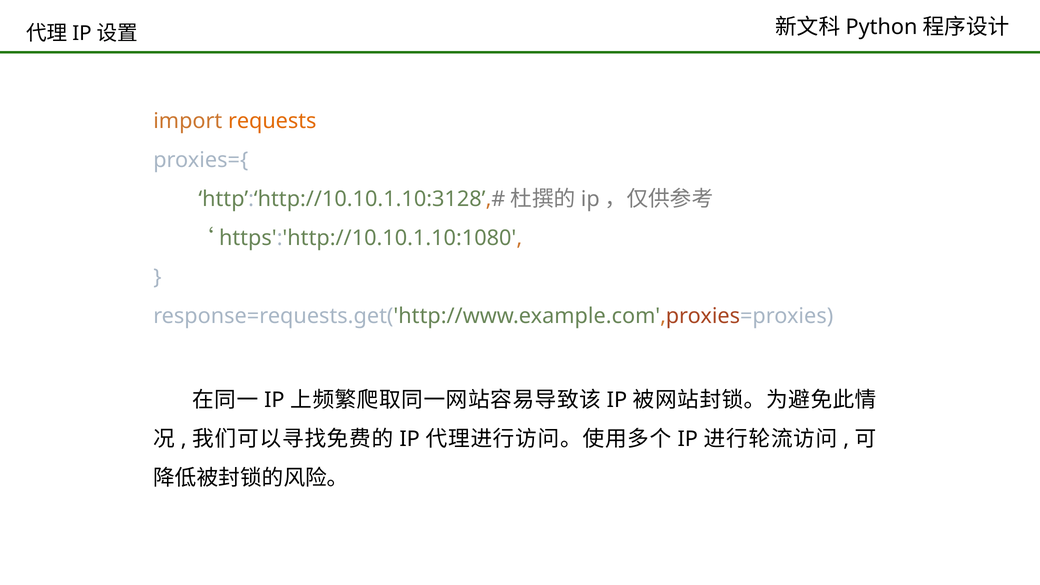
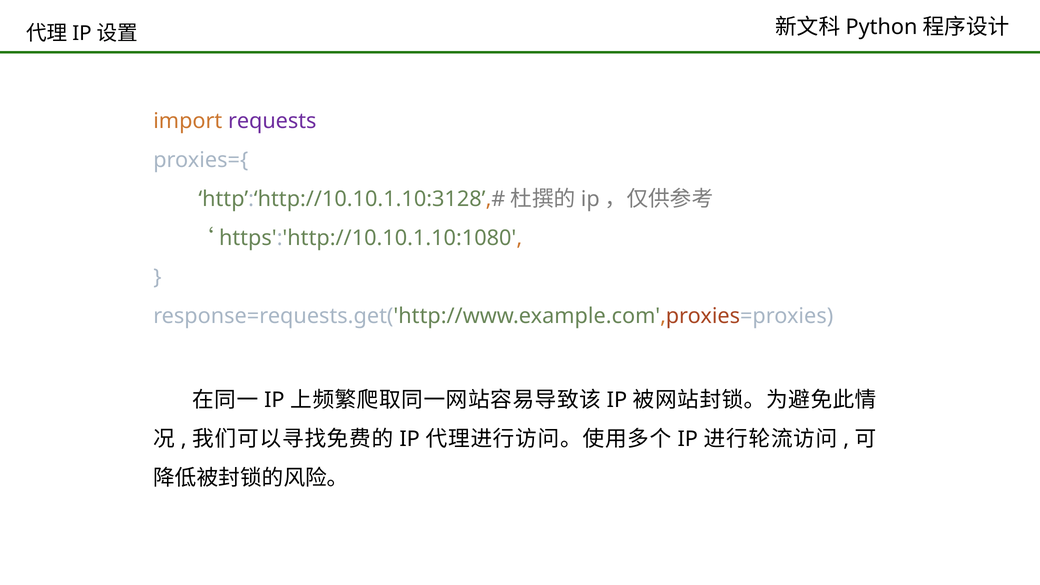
requests colour: orange -> purple
